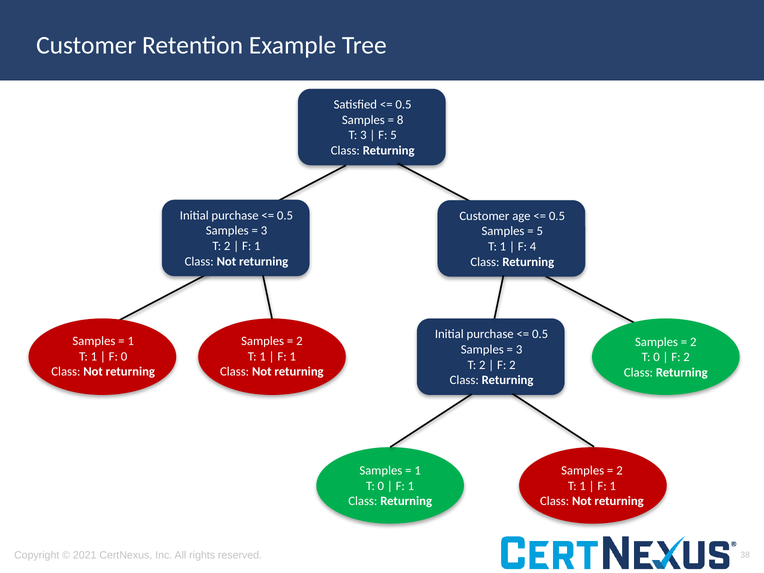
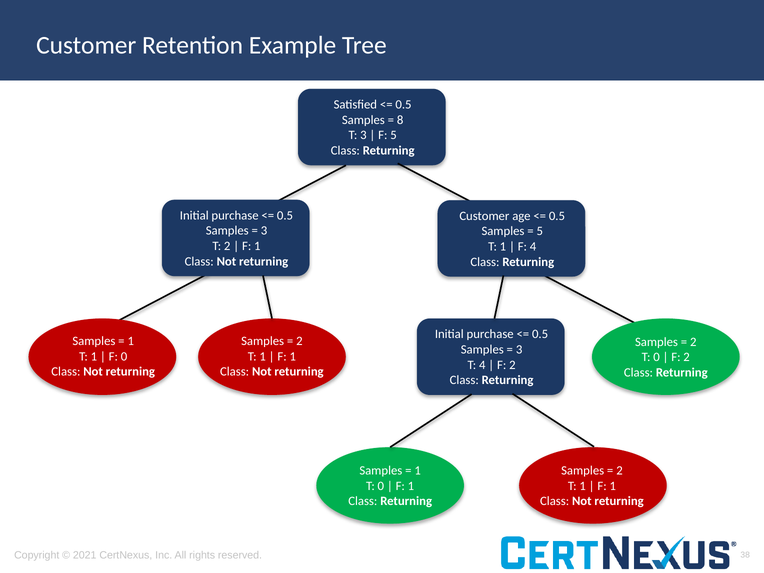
2 at (482, 365): 2 -> 4
